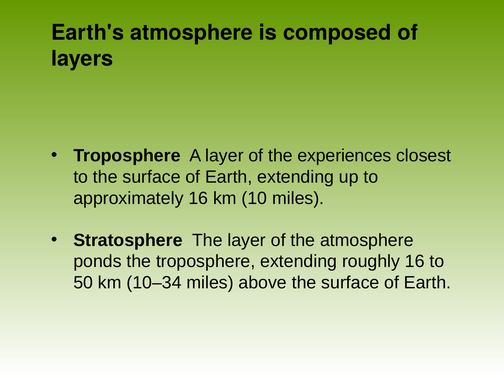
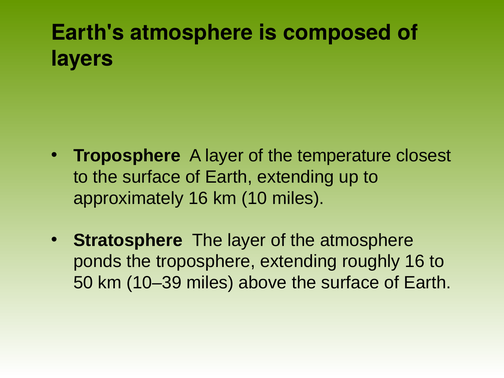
experiences: experiences -> temperature
10–34: 10–34 -> 10–39
